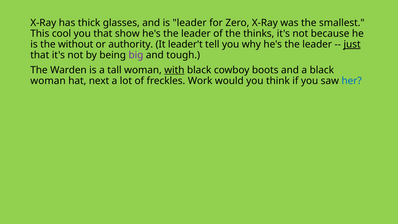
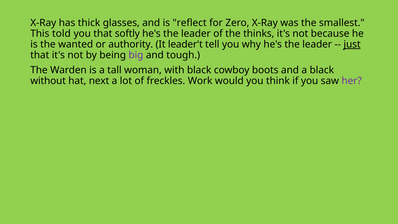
is leader: leader -> reflect
cool: cool -> told
show: show -> softly
without: without -> wanted
with underline: present -> none
woman at (48, 81): woman -> without
her colour: blue -> purple
